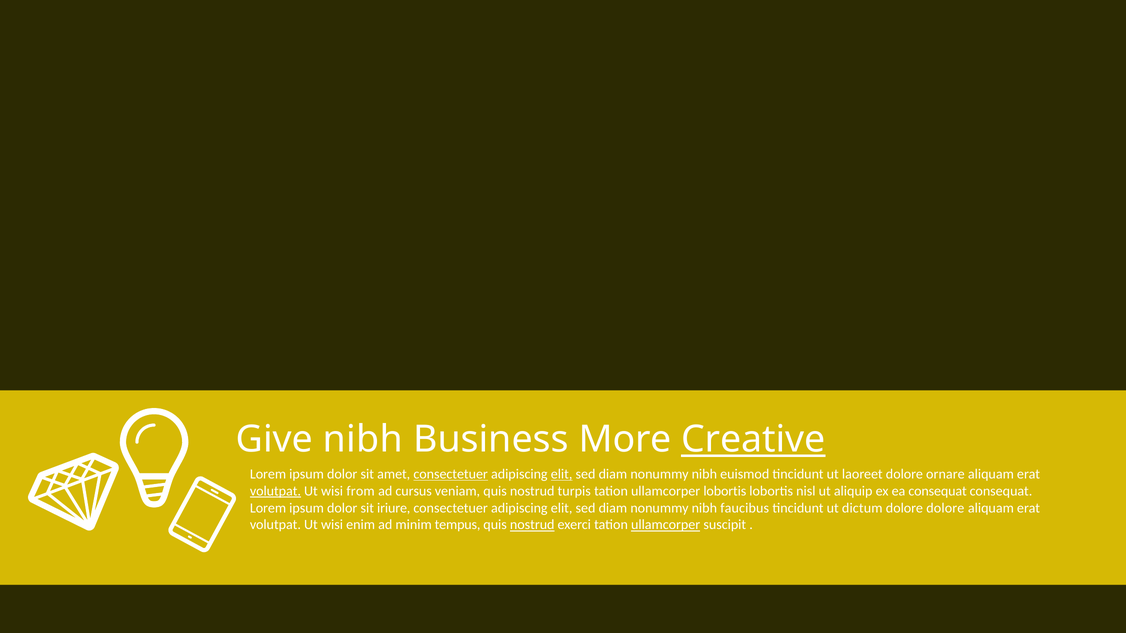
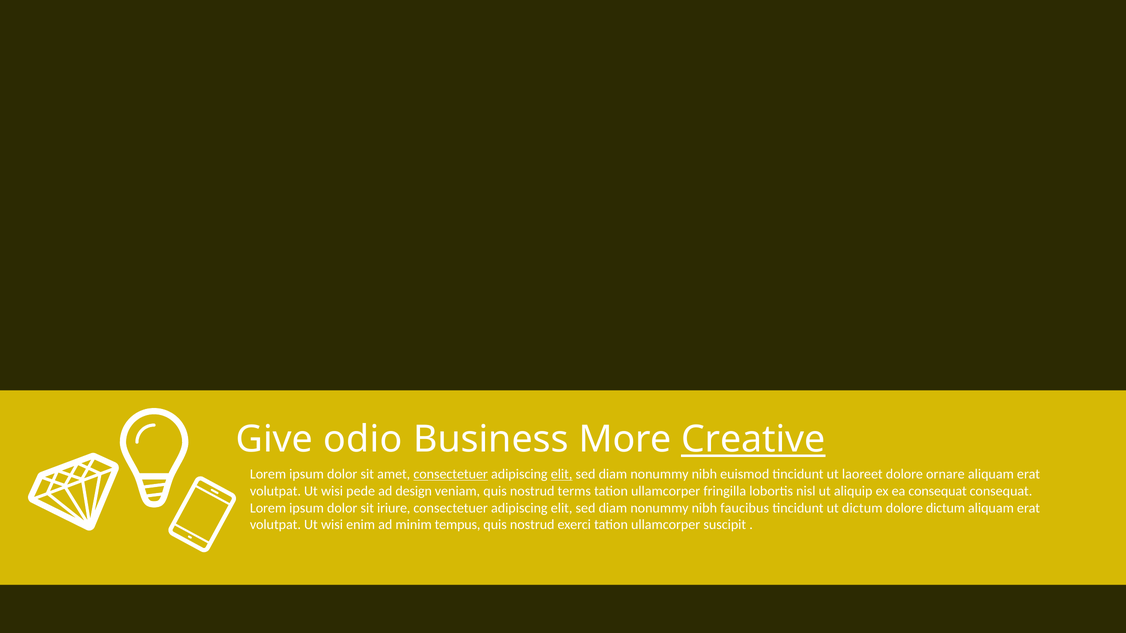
Give nibh: nibh -> odio
volutpat at (275, 491) underline: present -> none
from: from -> pede
cursus: cursus -> design
turpis: turpis -> terms
ullamcorper lobortis: lobortis -> fringilla
dolore dolore: dolore -> dictum
nostrud at (532, 525) underline: present -> none
ullamcorper at (666, 525) underline: present -> none
